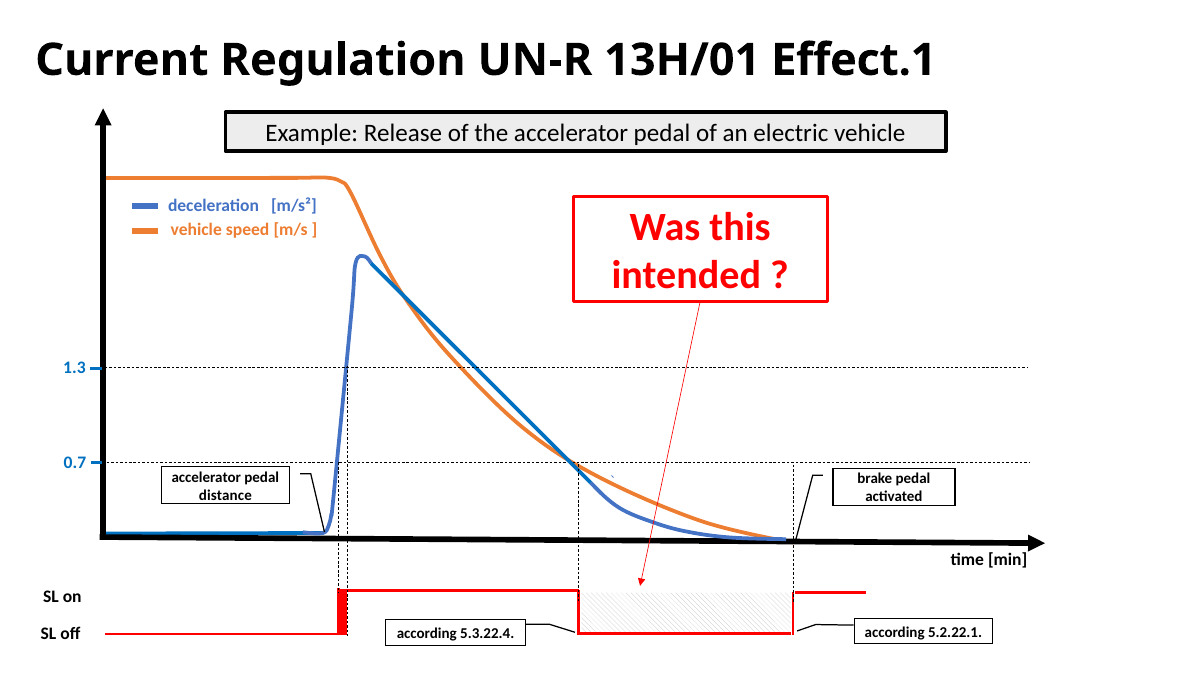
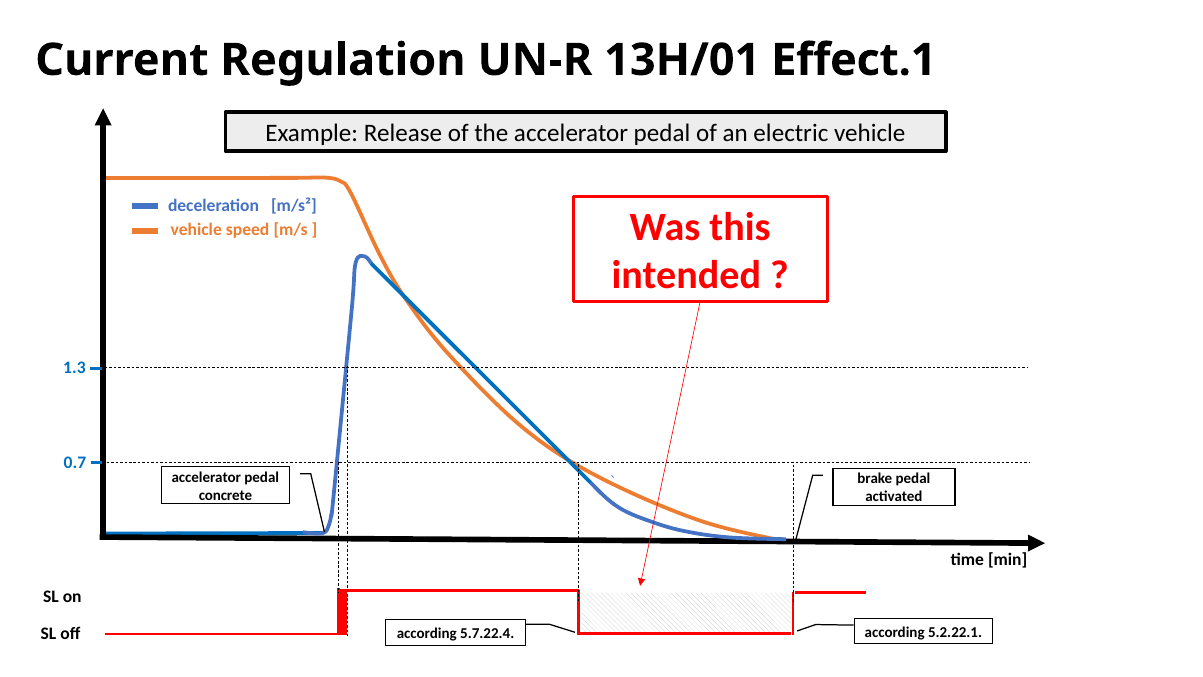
distance: distance -> concrete
5.3.22.4: 5.3.22.4 -> 5.7.22.4
